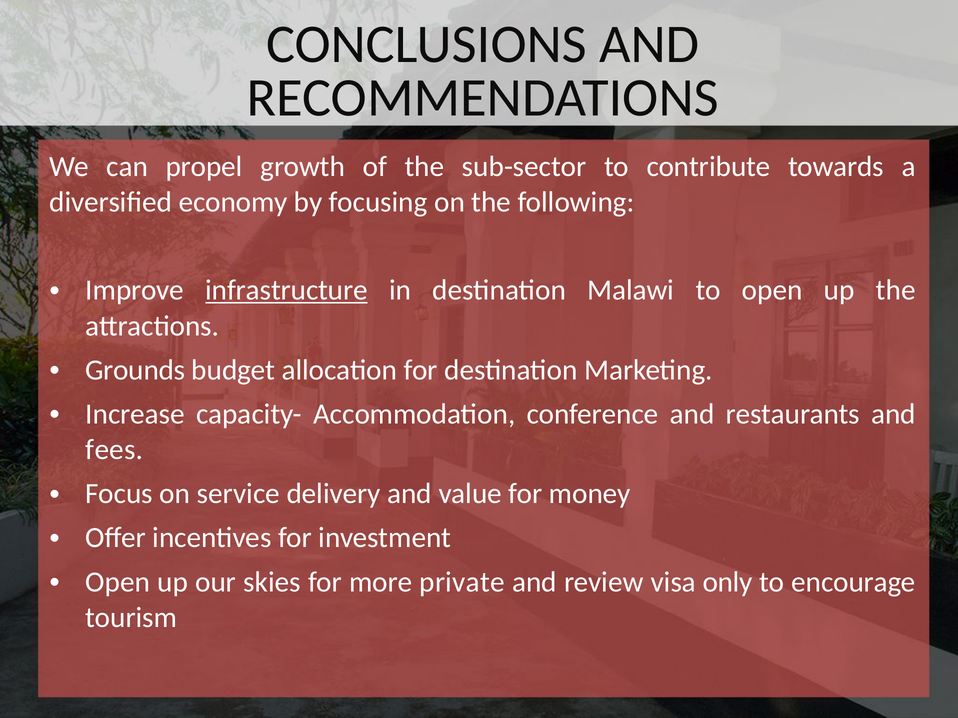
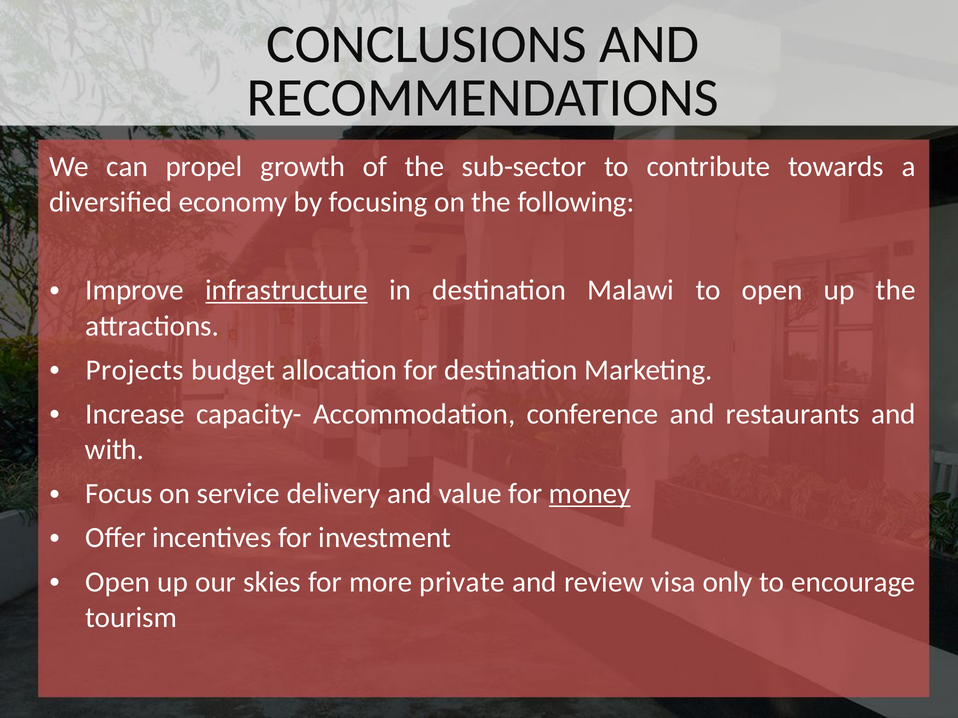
Grounds: Grounds -> Projects
fees: fees -> with
money underline: none -> present
